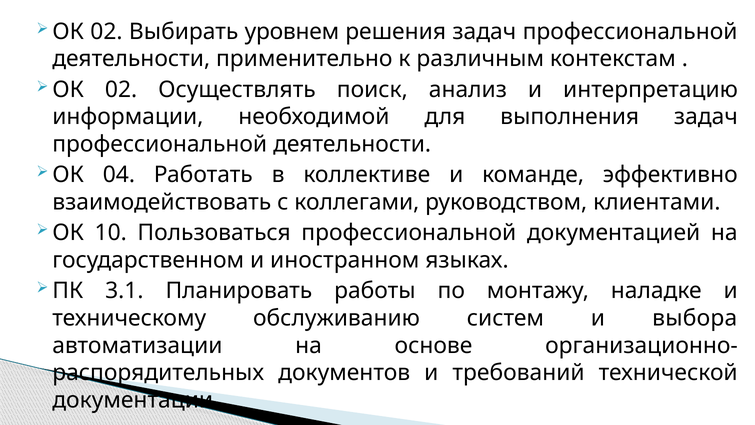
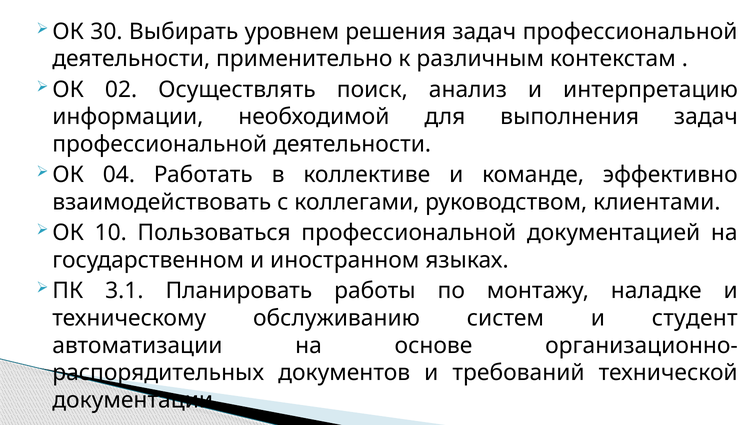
02 at (106, 32): 02 -> 30
выбора: выбора -> студент
